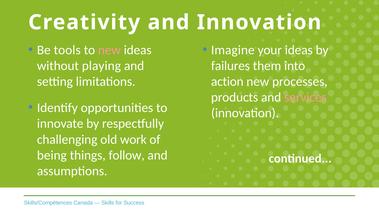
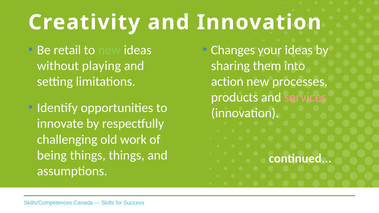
tools: tools -> retail
new at (109, 50) colour: pink -> light green
Imagine: Imagine -> Changes
failures: failures -> sharing
things follow: follow -> things
